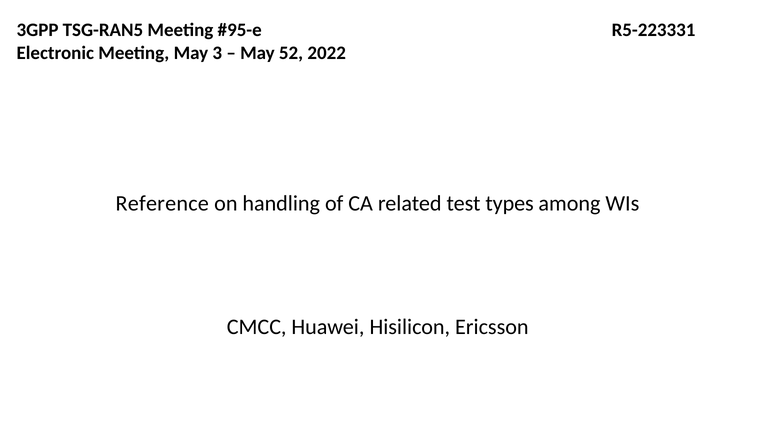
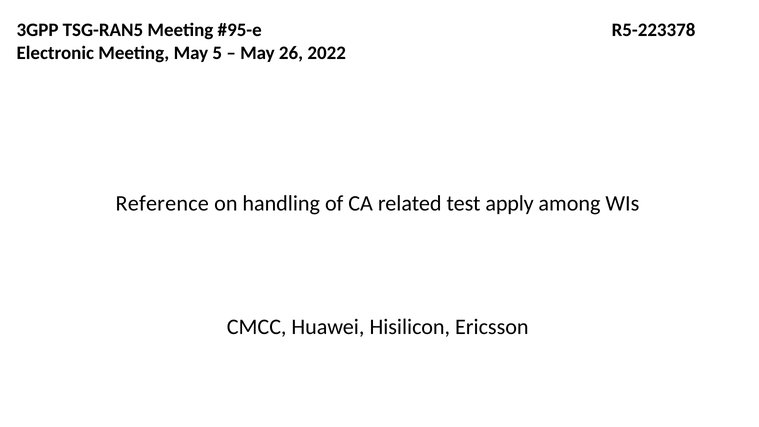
R5-223331: R5-223331 -> R5-223378
3: 3 -> 5
52: 52 -> 26
types: types -> apply
